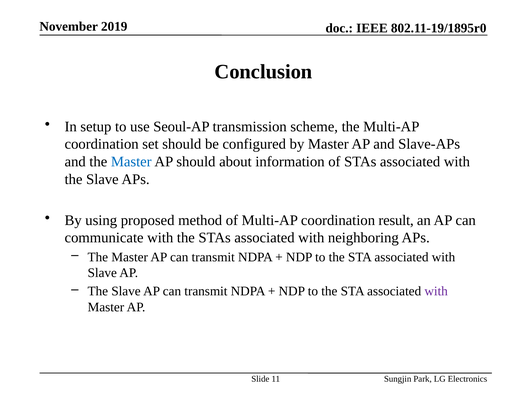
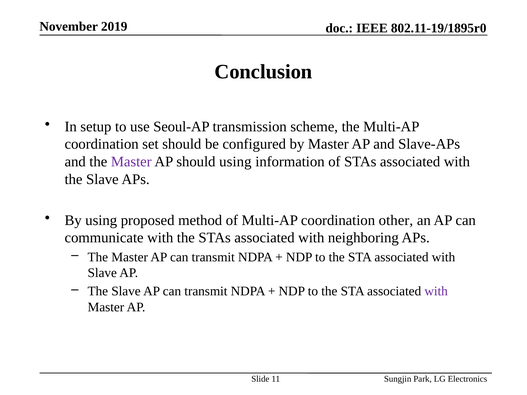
Master at (131, 162) colour: blue -> purple
should about: about -> using
result: result -> other
